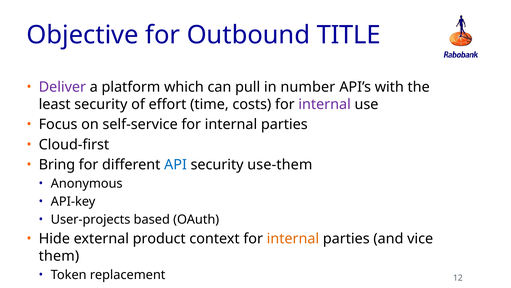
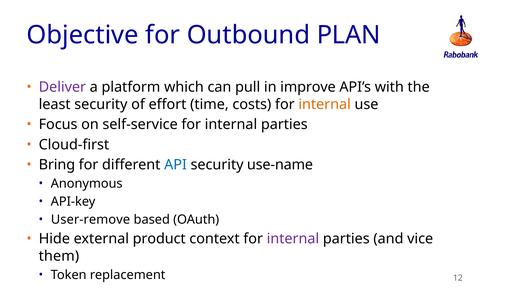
TITLE: TITLE -> PLAN
number: number -> improve
internal at (325, 104) colour: purple -> orange
use-them: use-them -> use-name
User-projects: User-projects -> User-remove
internal at (293, 238) colour: orange -> purple
